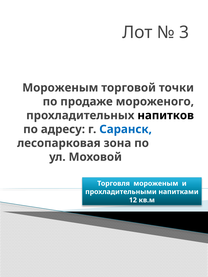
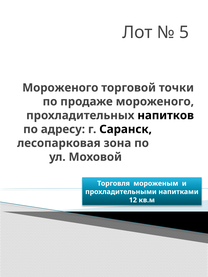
3: 3 -> 5
Мороженым at (60, 88): Мороженым -> Мороженого
Саранск colour: blue -> black
